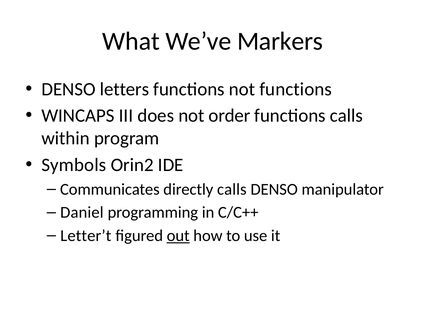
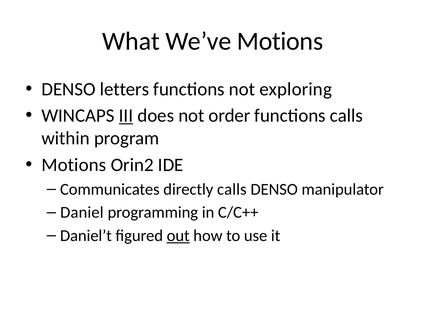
We’ve Markers: Markers -> Motions
not functions: functions -> exploring
III underline: none -> present
Symbols at (74, 165): Symbols -> Motions
Letter’t: Letter’t -> Daniel’t
